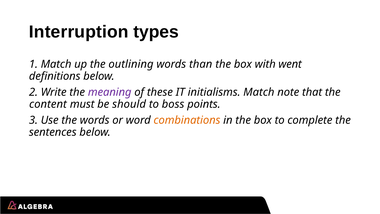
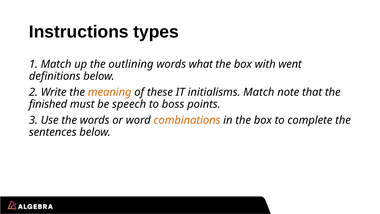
Interruption: Interruption -> Instructions
than: than -> what
meaning colour: purple -> orange
content: content -> finished
should: should -> speech
